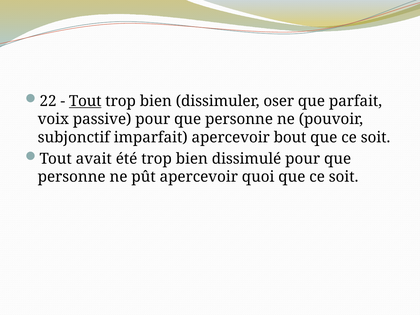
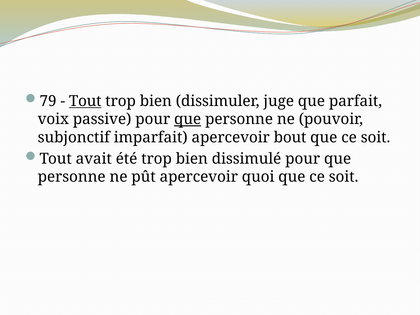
22: 22 -> 79
oser: oser -> juge
que at (188, 119) underline: none -> present
